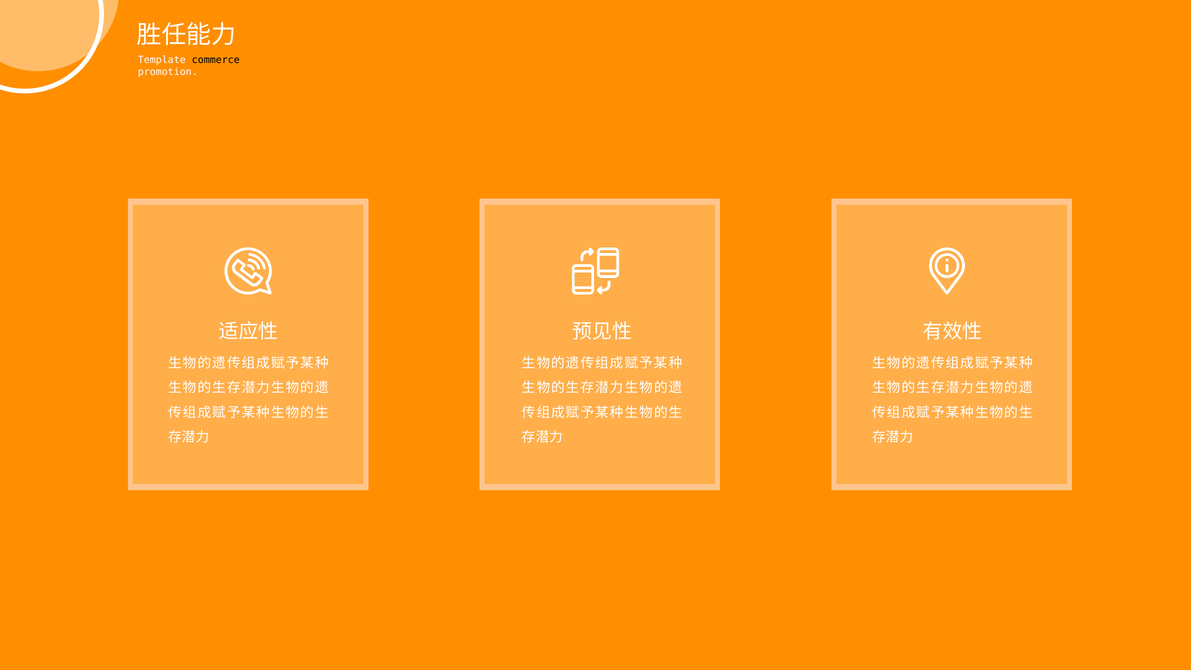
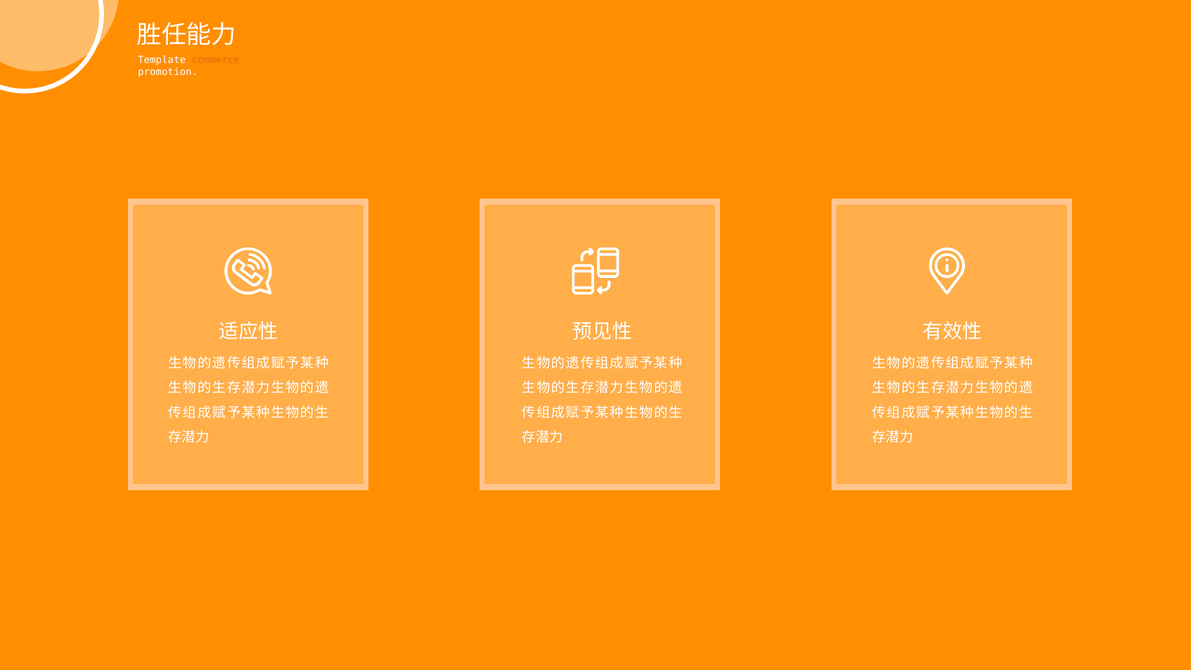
commerce colour: black -> orange
